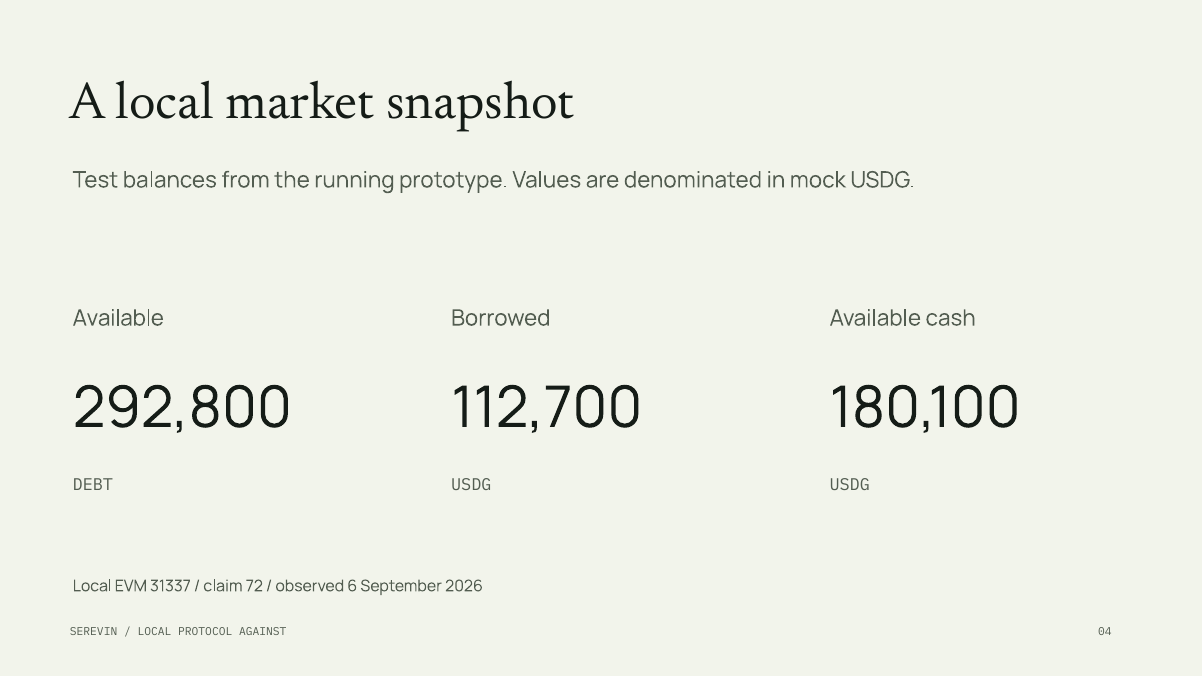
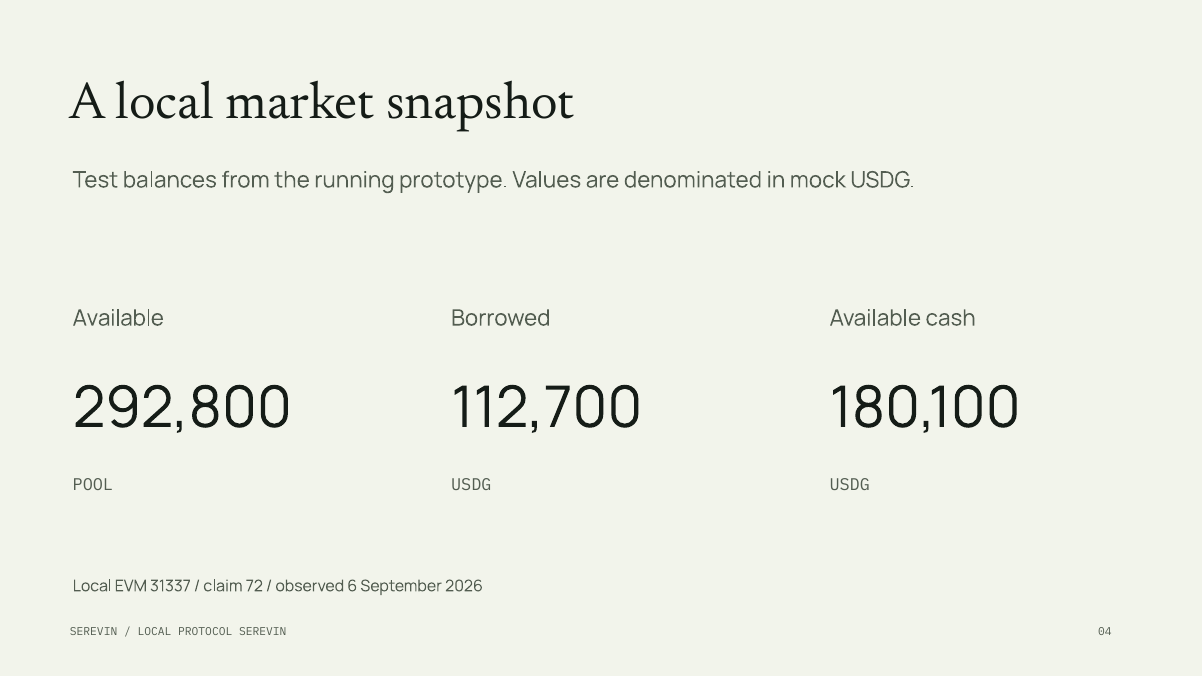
DEBT: DEBT -> POOL
PROTOCOL AGAINST: AGAINST -> SEREVIN
